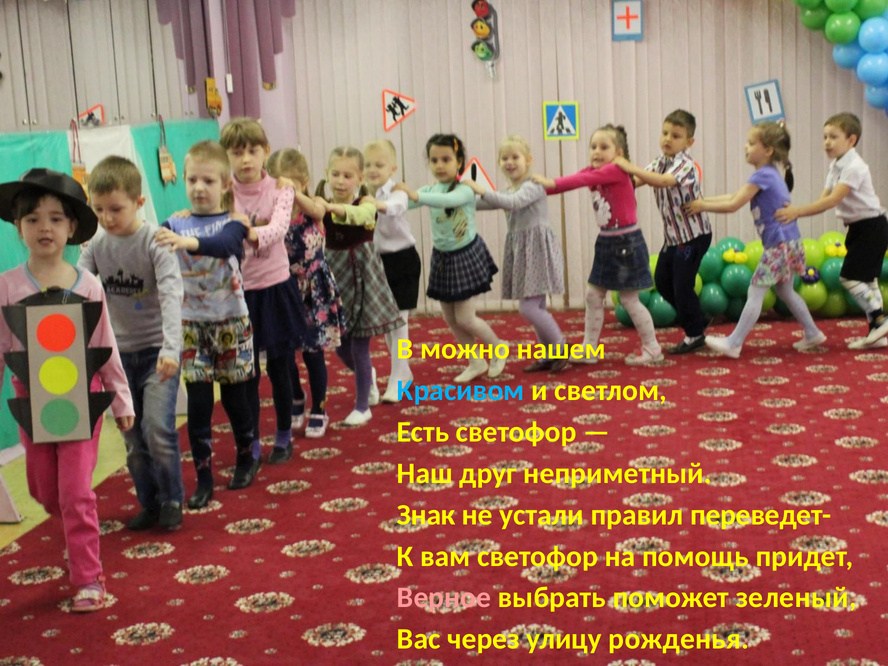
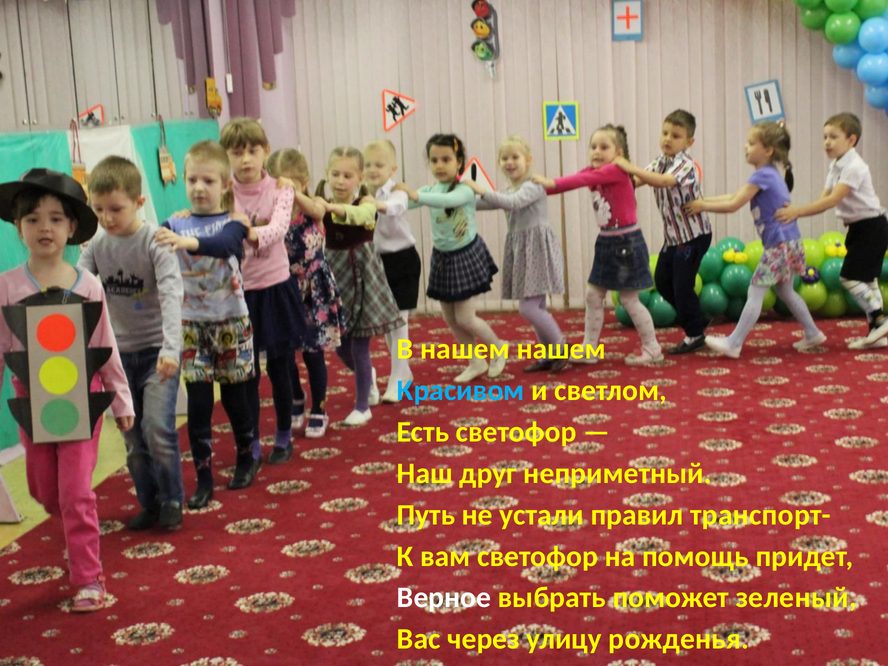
В можно: можно -> нашем
Знак: Знак -> Путь
переведет-: переведет- -> транспорт-
Верное colour: pink -> white
